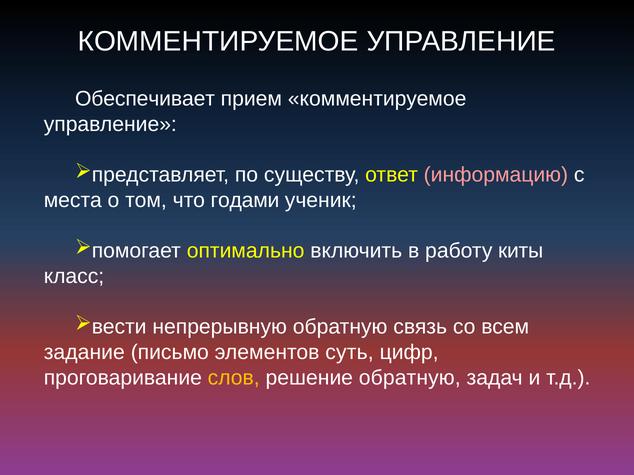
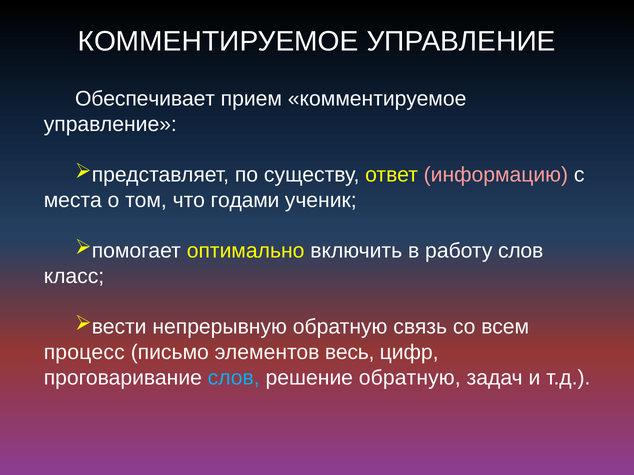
работу киты: киты -> слов
задание: задание -> процесс
суть: суть -> весь
слов at (234, 378) colour: yellow -> light blue
